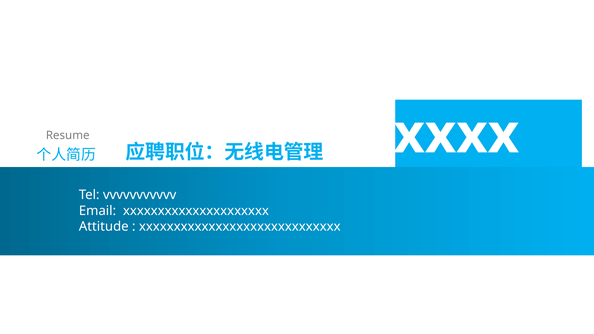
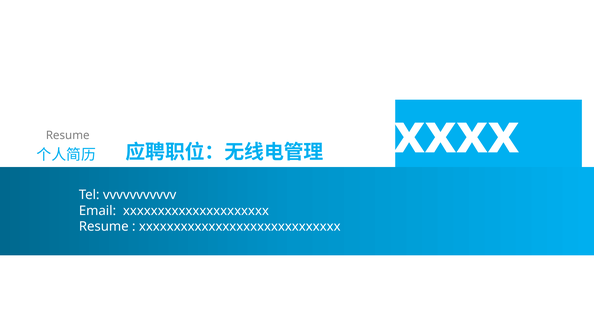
Attitude at (104, 227): Attitude -> Resume
